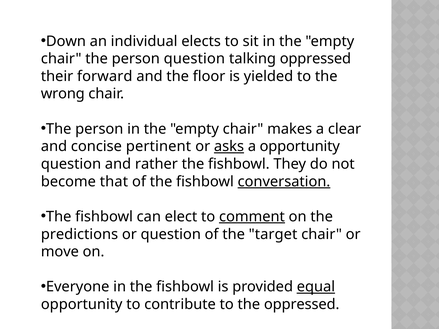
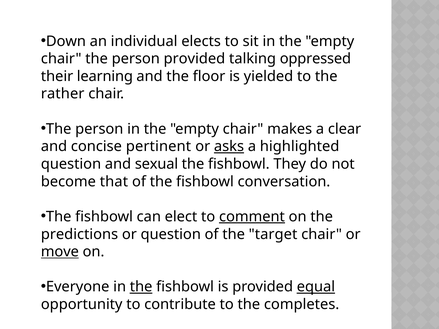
person question: question -> provided
forward: forward -> learning
wrong: wrong -> rather
a opportunity: opportunity -> highlighted
rather: rather -> sexual
conversation underline: present -> none
move underline: none -> present
the at (141, 287) underline: none -> present
the oppressed: oppressed -> completes
